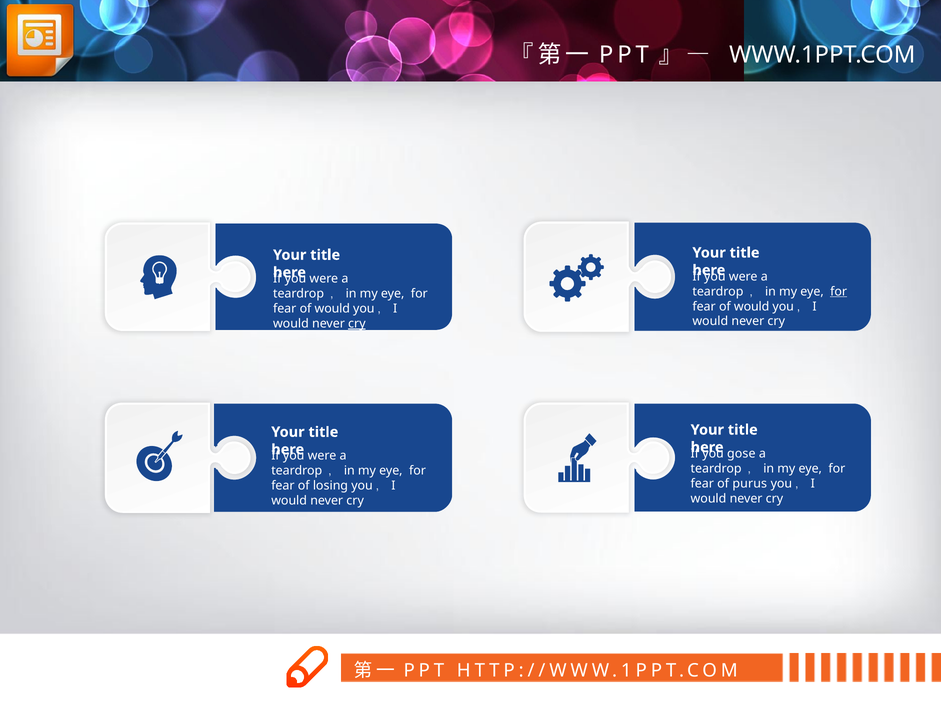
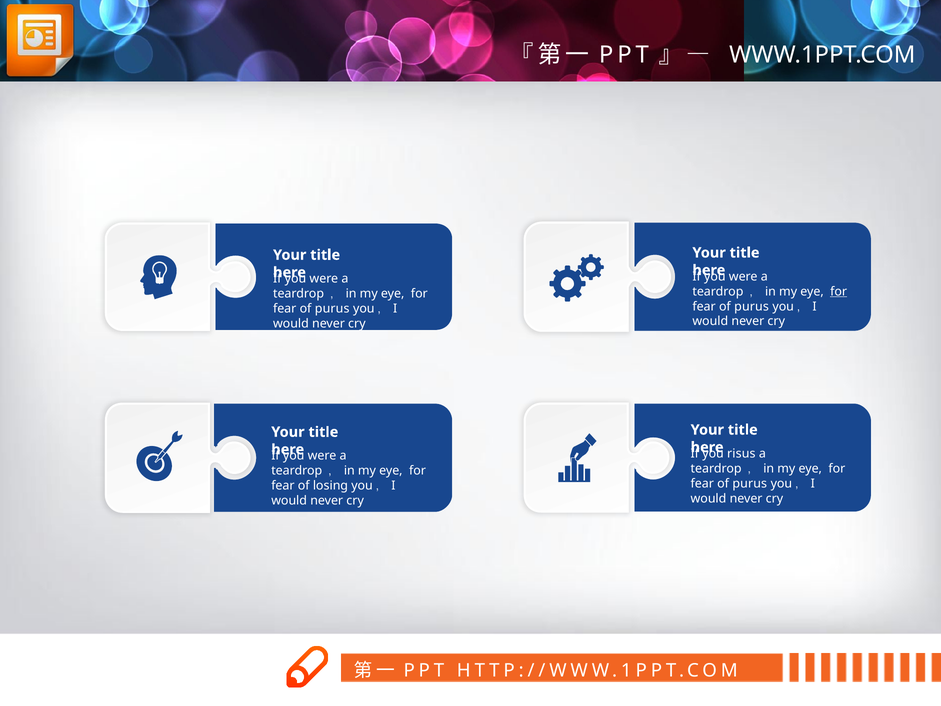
would at (752, 306): would -> purus
would at (332, 308): would -> purus
cry at (357, 323) underline: present -> none
gose: gose -> risus
